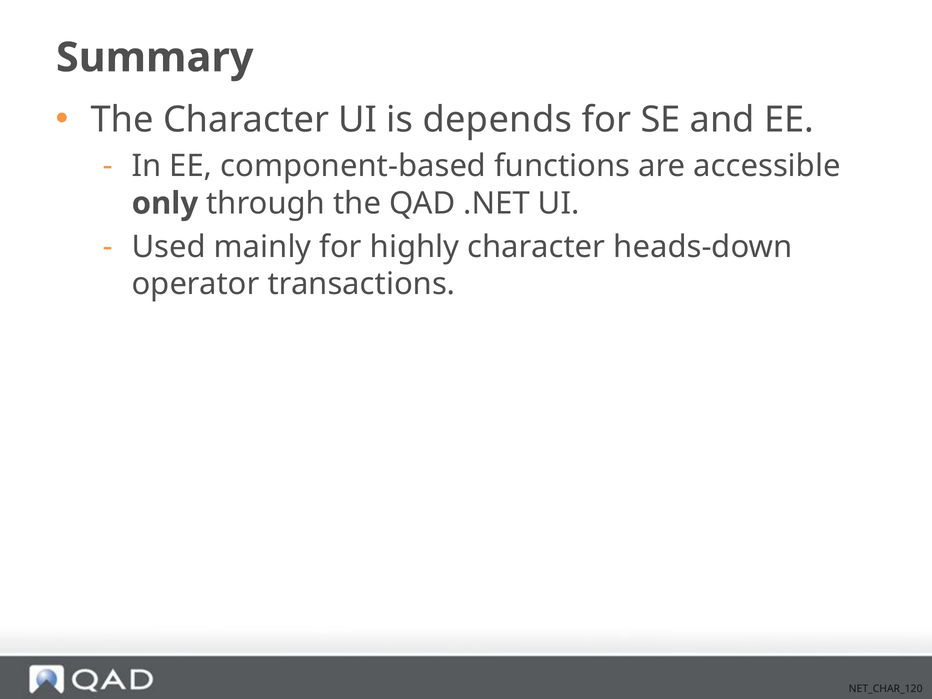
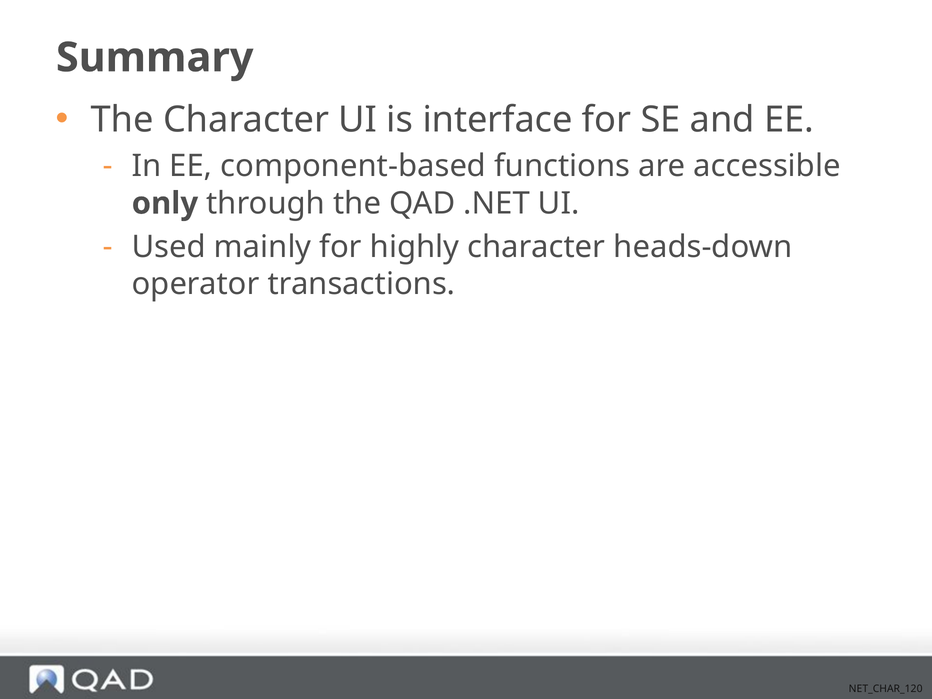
depends: depends -> interface
